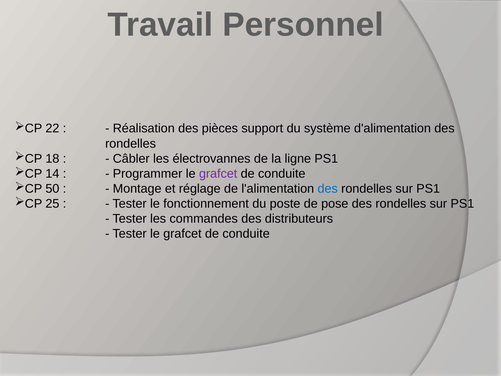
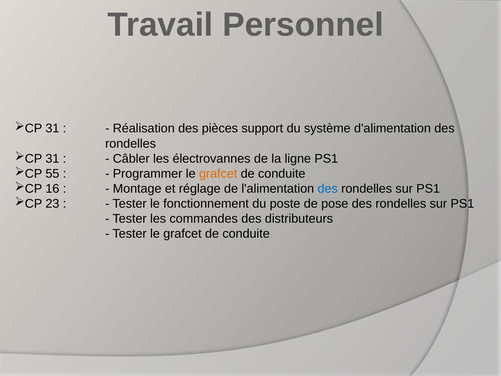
22 at (52, 128): 22 -> 31
18 at (52, 158): 18 -> 31
14: 14 -> 55
grafcet at (218, 174) colour: purple -> orange
50: 50 -> 16
25: 25 -> 23
